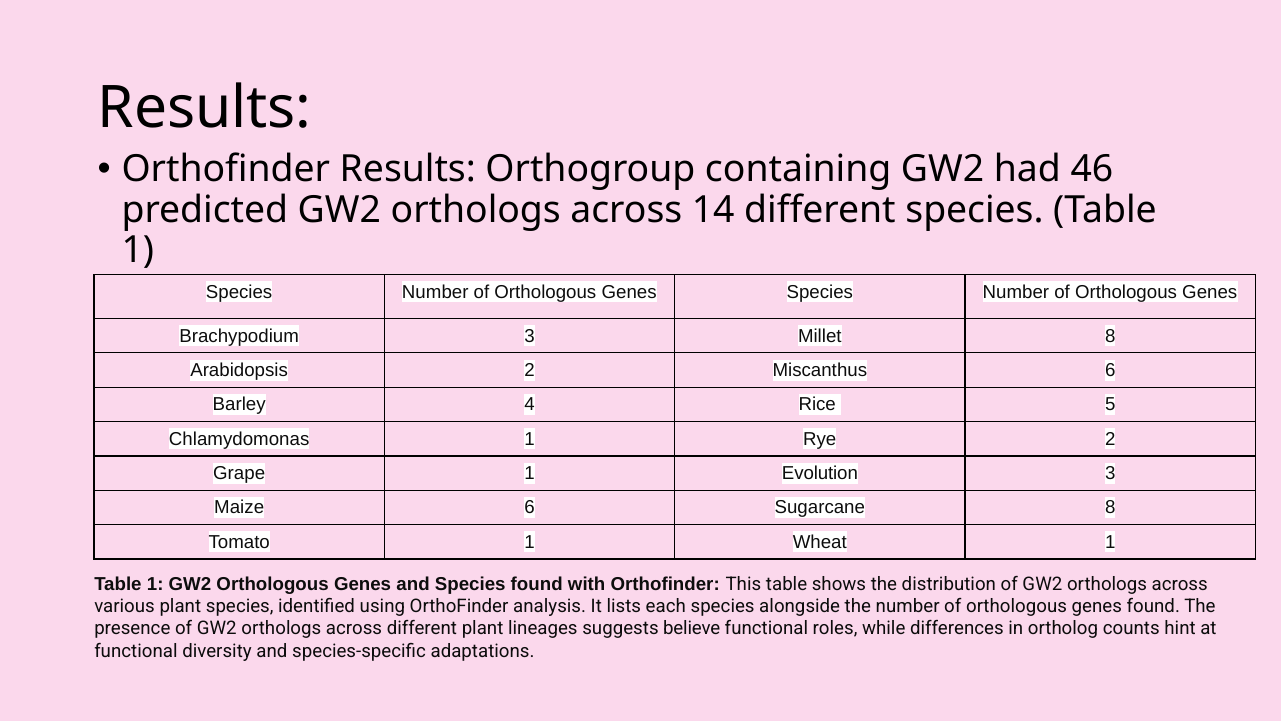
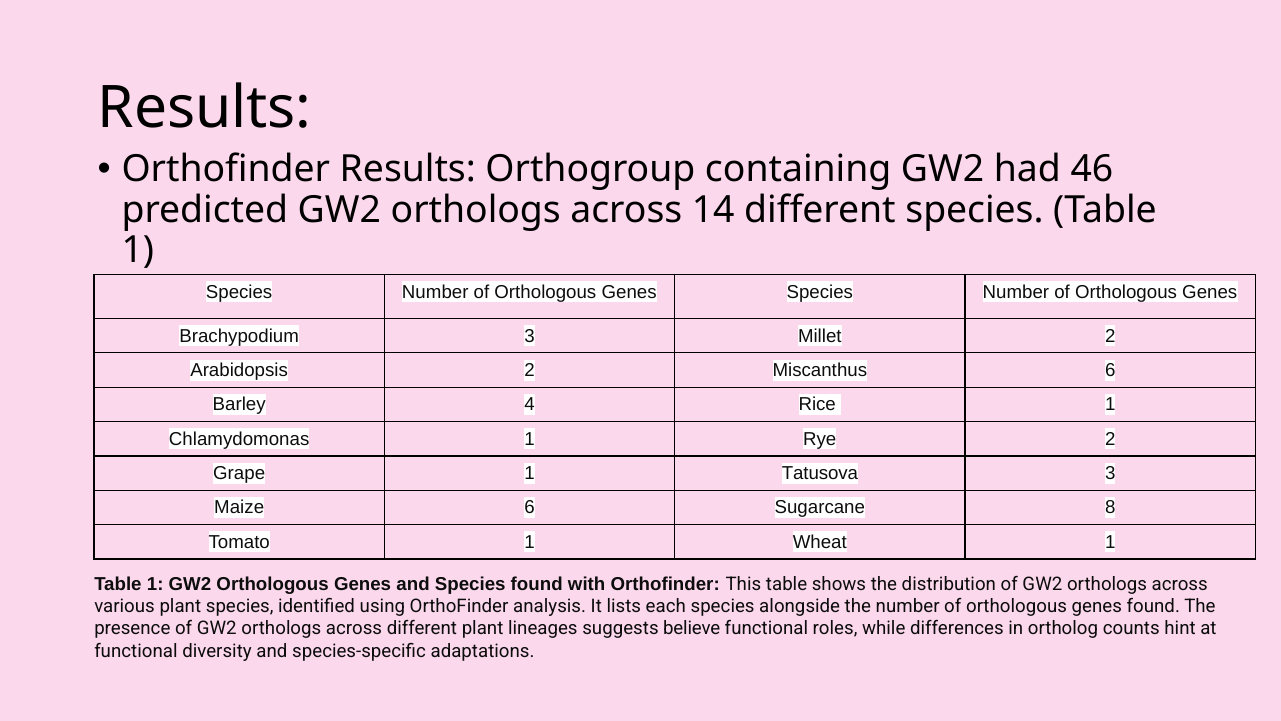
Millet 8: 8 -> 2
Rice 5: 5 -> 1
Evolution: Evolution -> Tatusova
